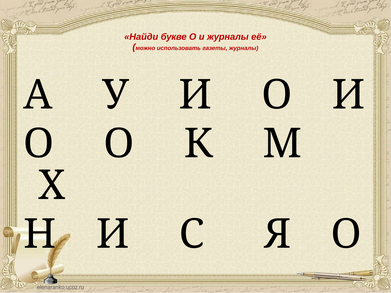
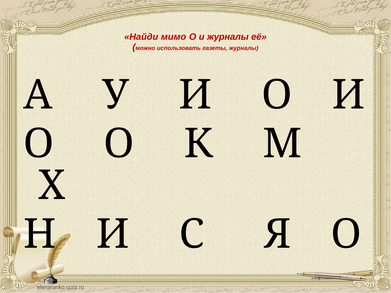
букве: букве -> мимо
